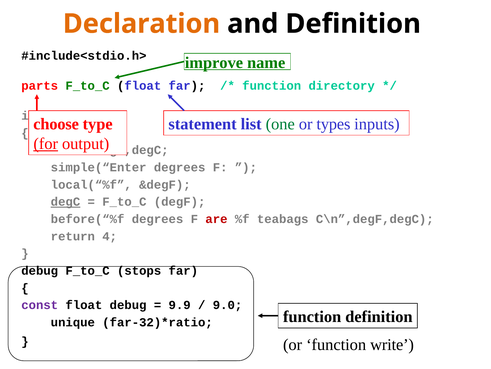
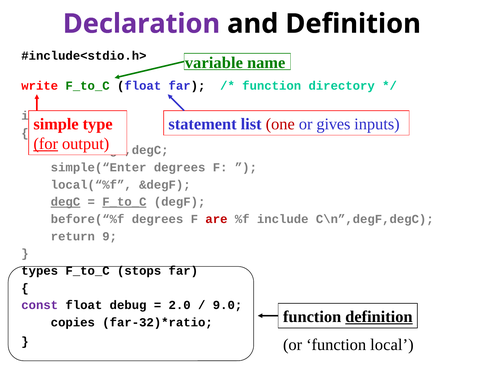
Declaration colour: orange -> purple
improve: improve -> variable
parts: parts -> write
choose: choose -> simple
one colour: green -> red
types: types -> gives
F_to_C at (124, 201) underline: none -> present
teabags: teabags -> include
4: 4 -> 9
debug at (40, 270): debug -> types
9.9: 9.9 -> 2.0
definition at (379, 316) underline: none -> present
unique: unique -> copies
write: write -> local
